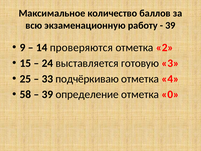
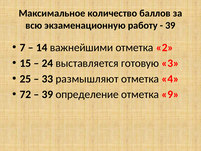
9: 9 -> 7
проверяются: проверяются -> важнейшими
подчёркиваю: подчёркиваю -> размышляют
58: 58 -> 72
0: 0 -> 9
